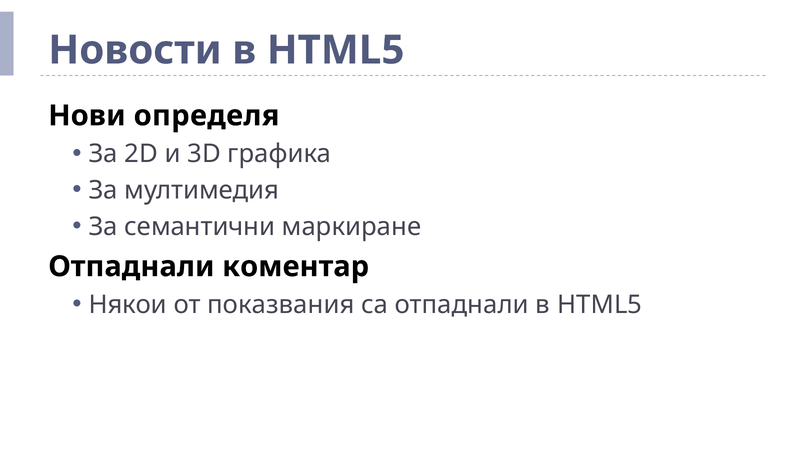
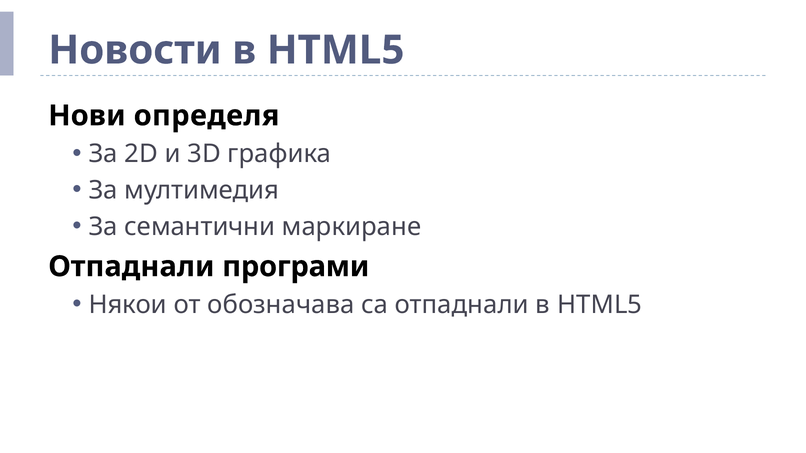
коментар: коментар -> програми
показвания: показвания -> обозначава
